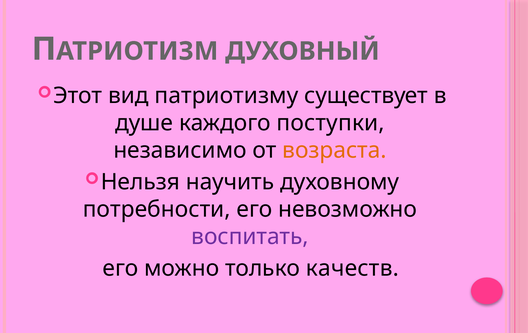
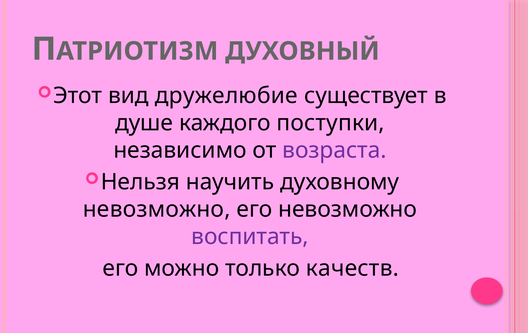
патриотизму: патриотизму -> дружелюбие
возраста colour: orange -> purple
потребности at (157, 209): потребности -> невозможно
